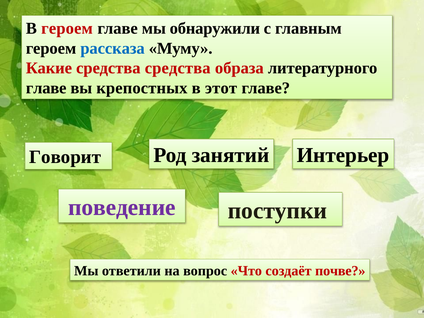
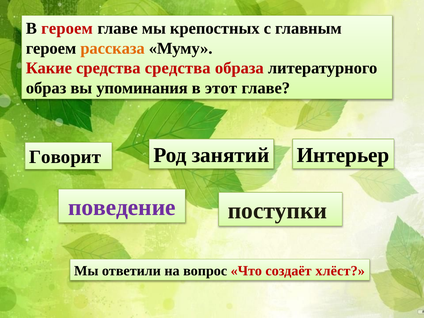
обнаружили: обнаружили -> крепостных
рассказа colour: blue -> orange
главе at (46, 88): главе -> образ
крепостных: крепостных -> упоминания
почве: почве -> хлёст
